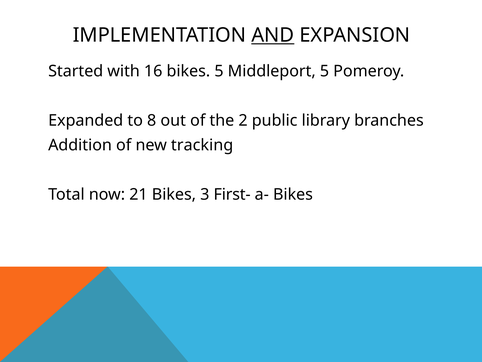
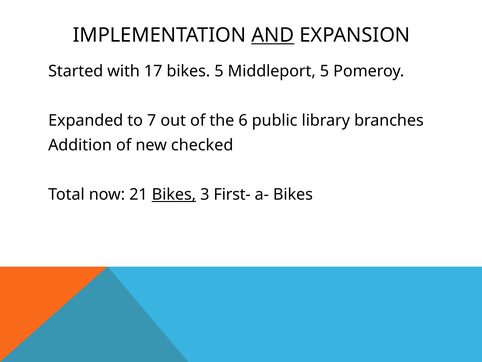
16: 16 -> 17
8: 8 -> 7
2: 2 -> 6
tracking: tracking -> checked
Bikes at (174, 194) underline: none -> present
